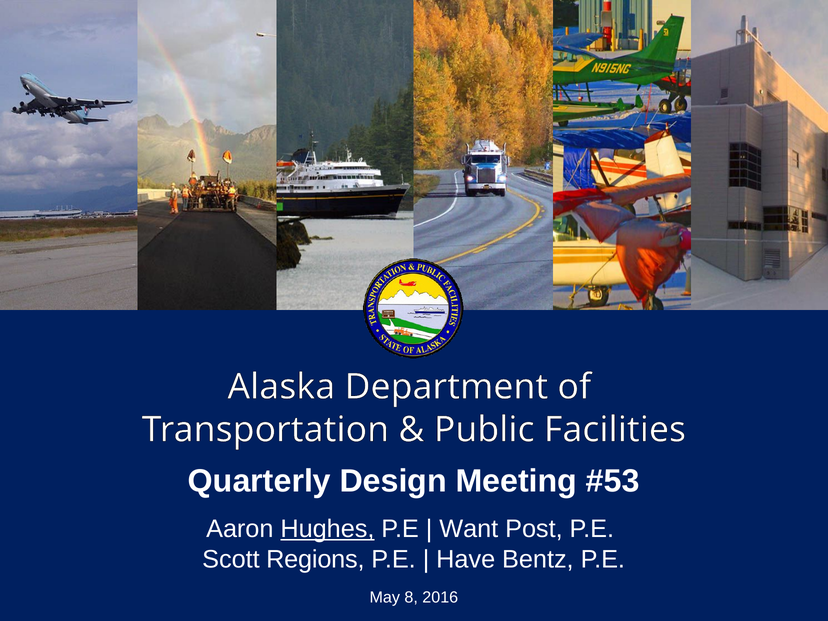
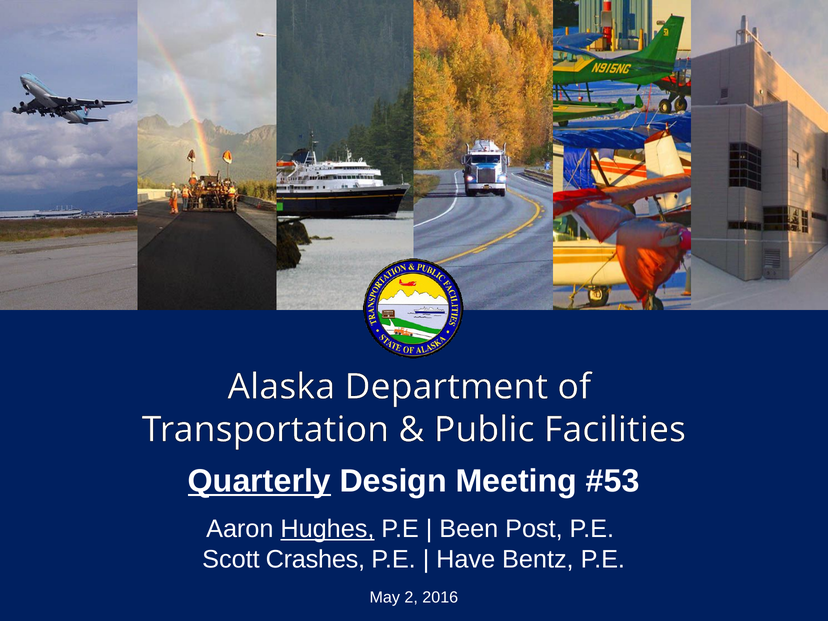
Quarterly underline: none -> present
Want: Want -> Been
Regions: Regions -> Crashes
8: 8 -> 2
